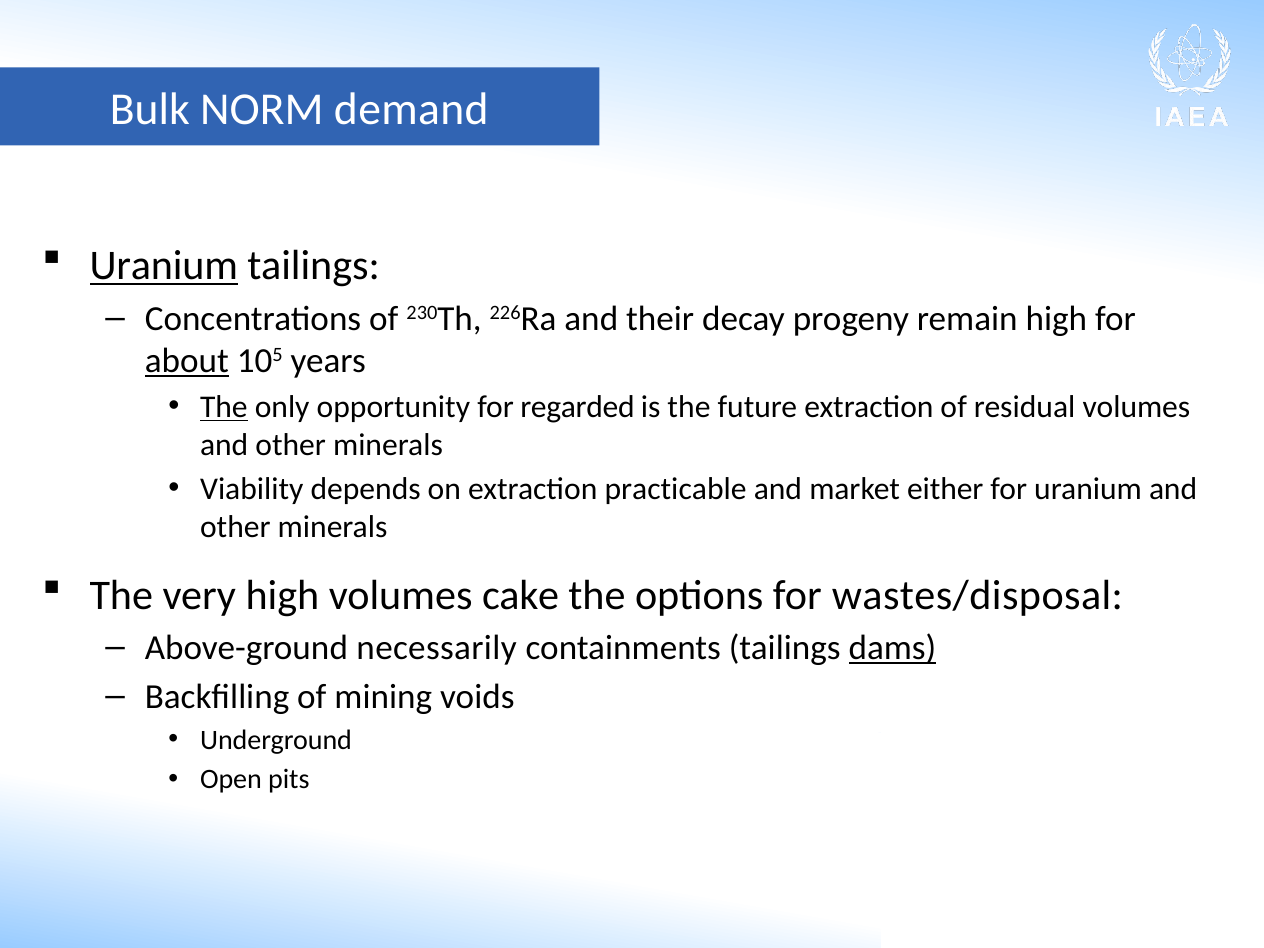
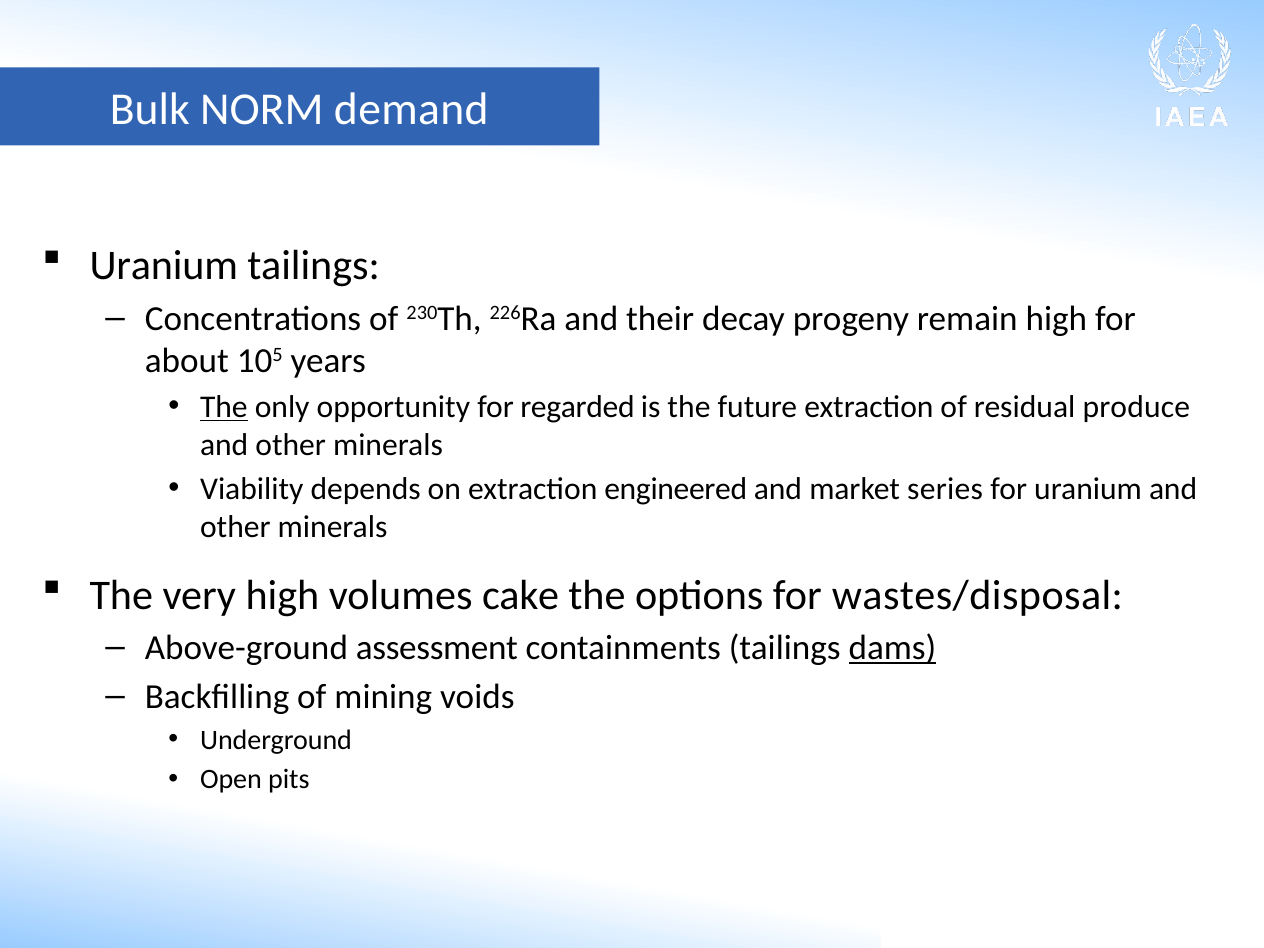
Uranium at (164, 266) underline: present -> none
about underline: present -> none
residual volumes: volumes -> produce
practicable: practicable -> engineered
either: either -> series
necessarily: necessarily -> assessment
